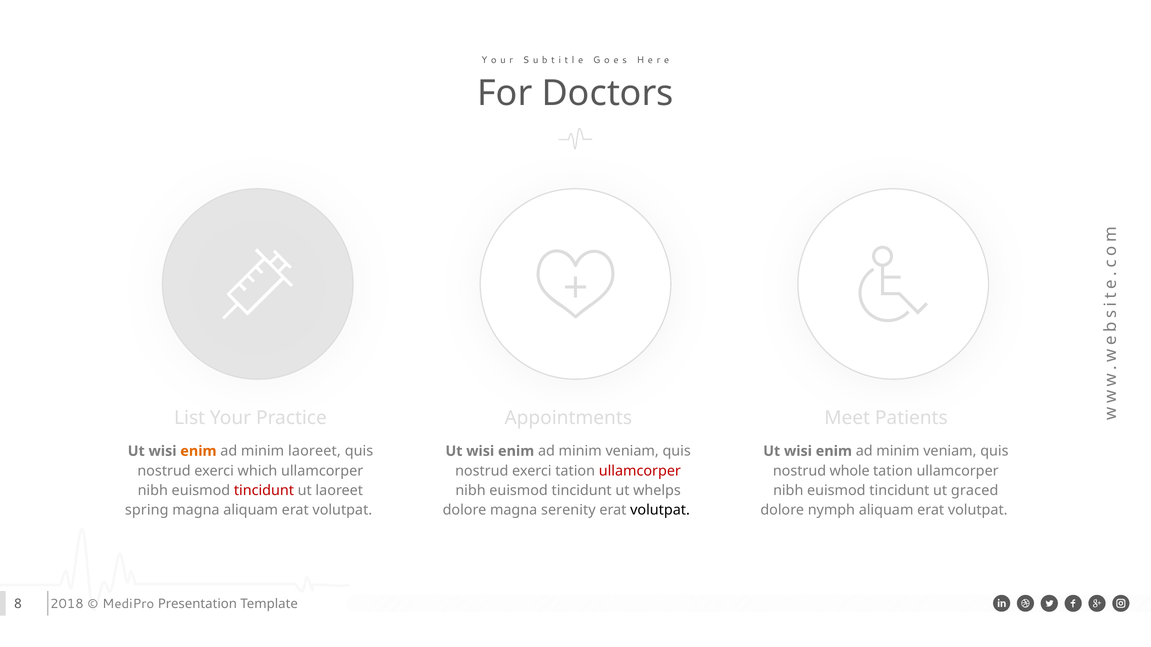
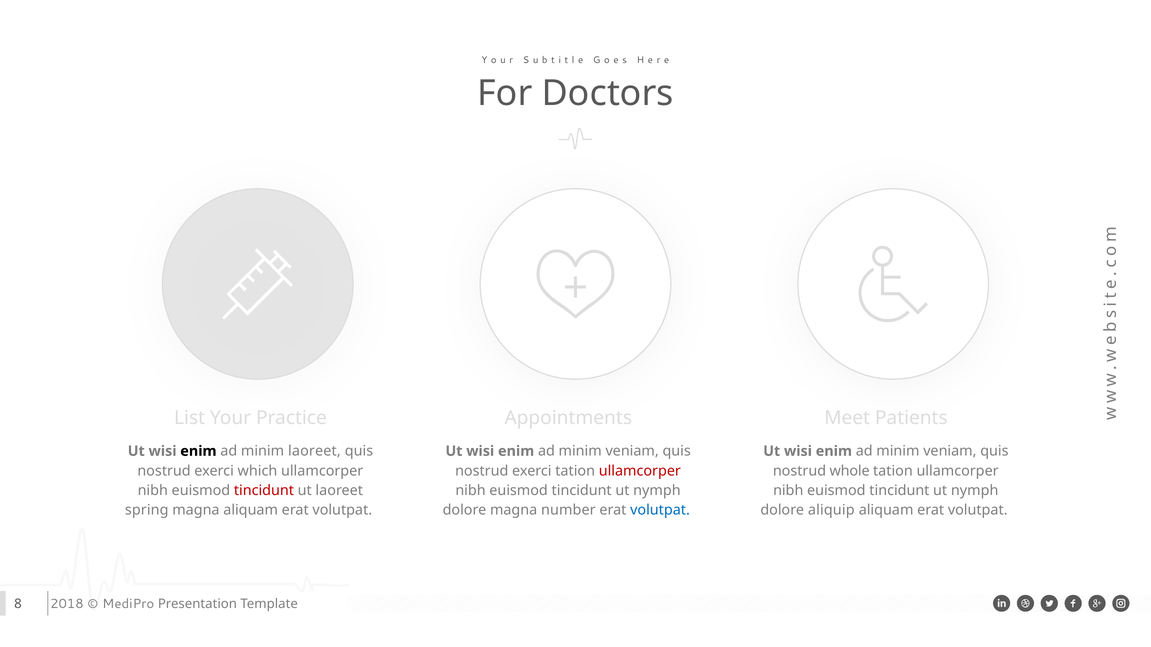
enim at (198, 451) colour: orange -> black
whelps at (657, 491): whelps -> nymph
graced at (975, 491): graced -> nymph
serenity: serenity -> number
volutpat at (660, 510) colour: black -> blue
nymph: nymph -> aliquip
